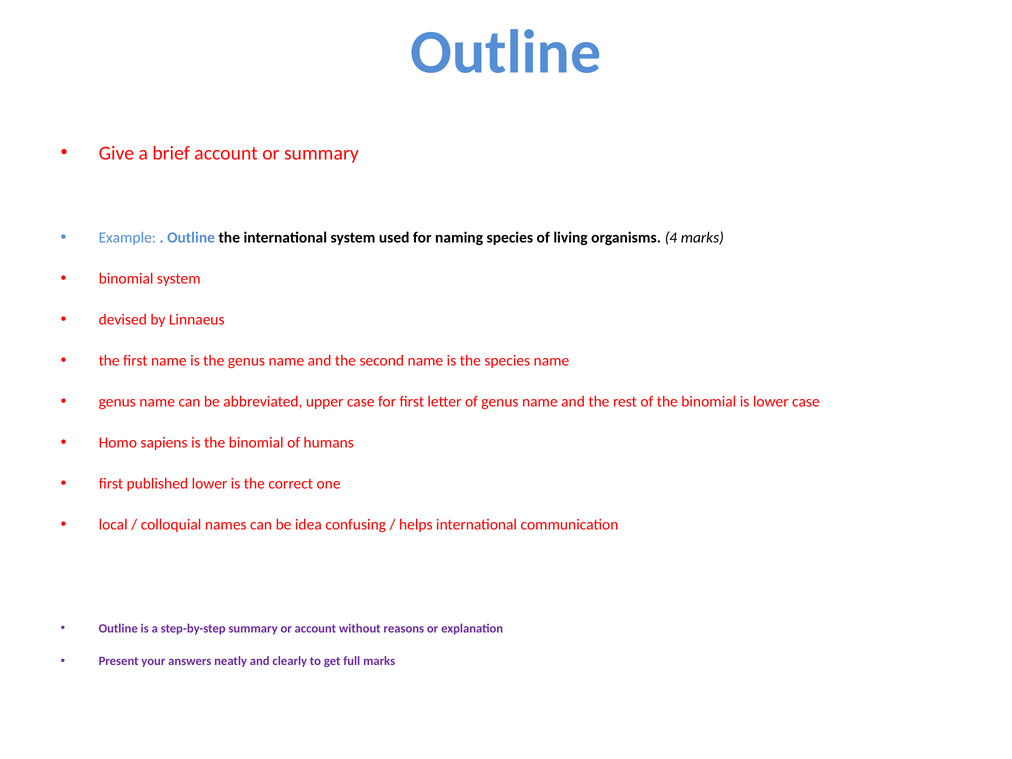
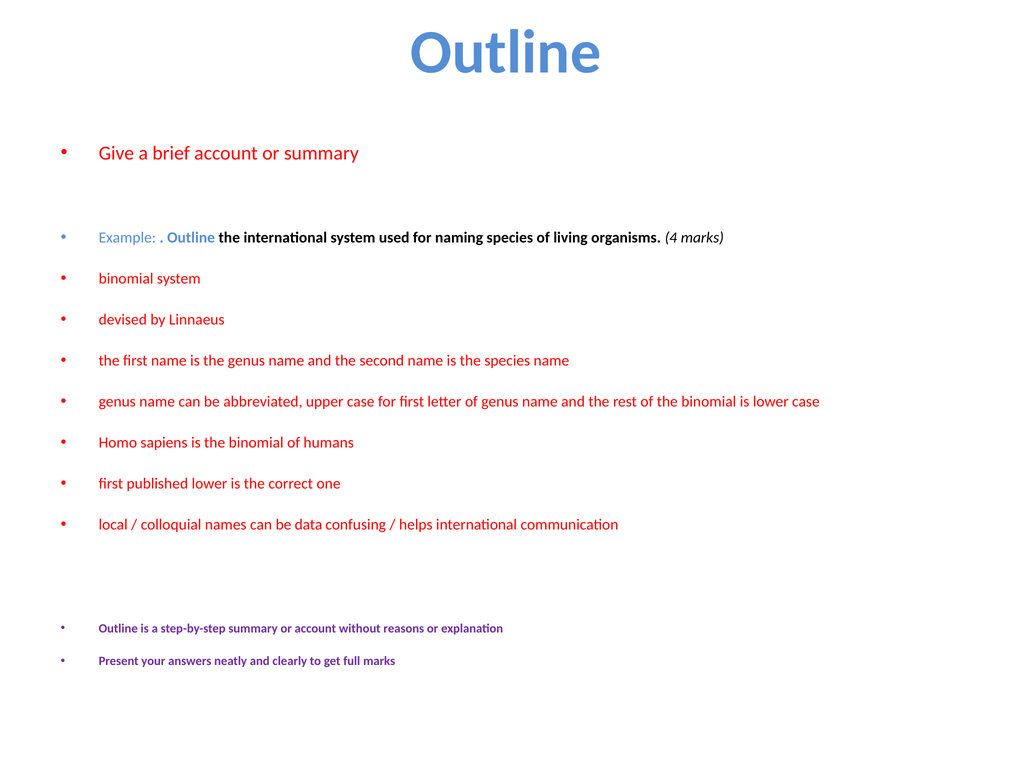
idea: idea -> data
